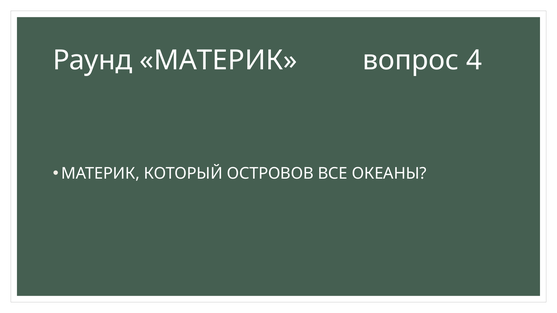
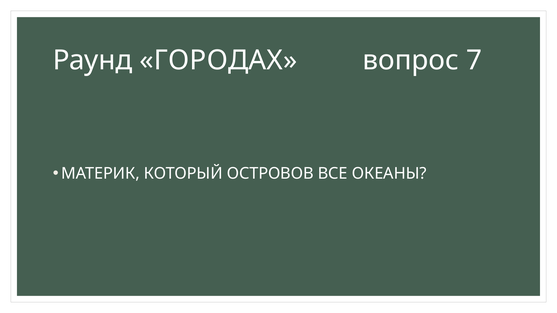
Раунд МАТЕРИК: МАТЕРИК -> ГОРОДАХ
4: 4 -> 7
